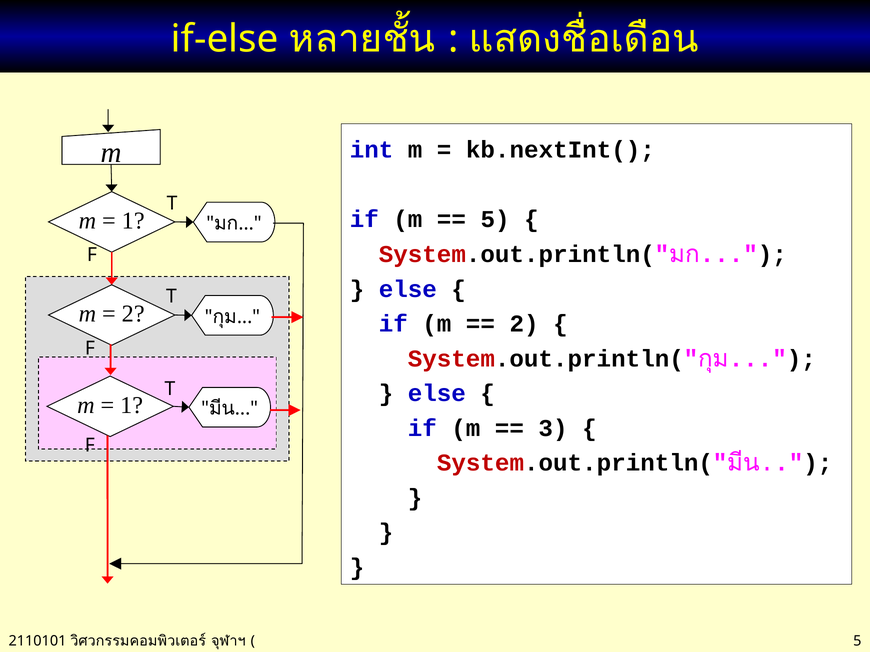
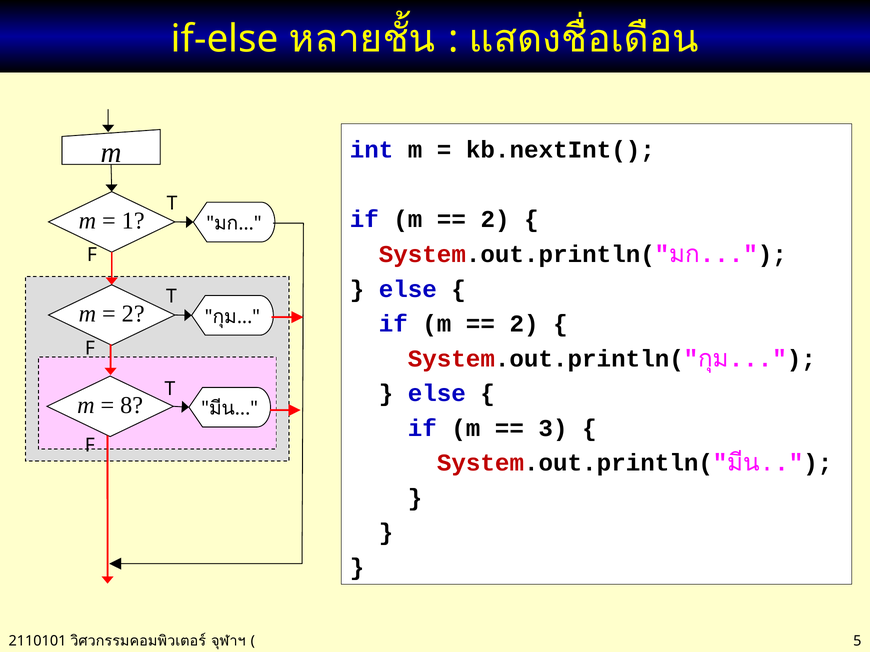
5 at (495, 220): 5 -> 2
1 at (132, 406): 1 -> 8
